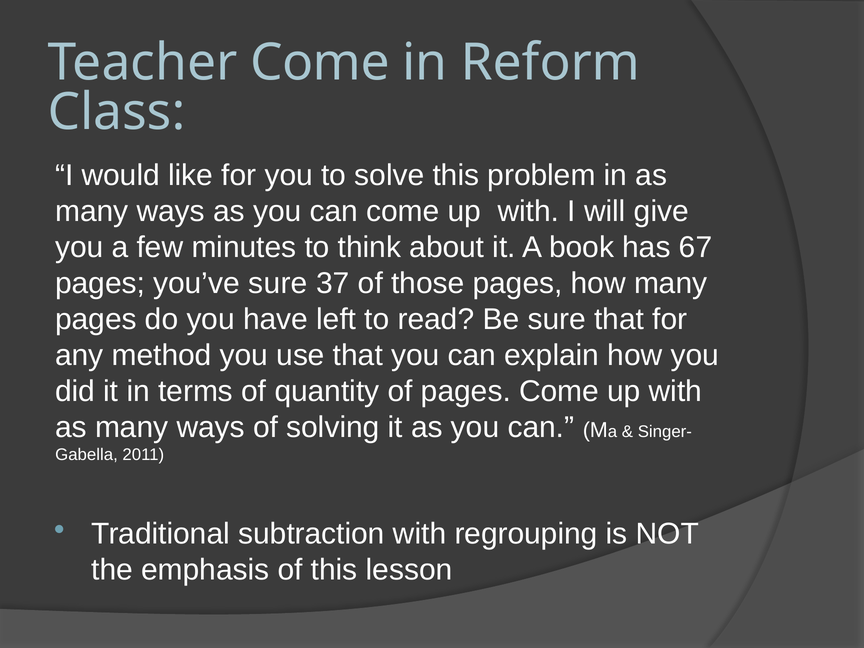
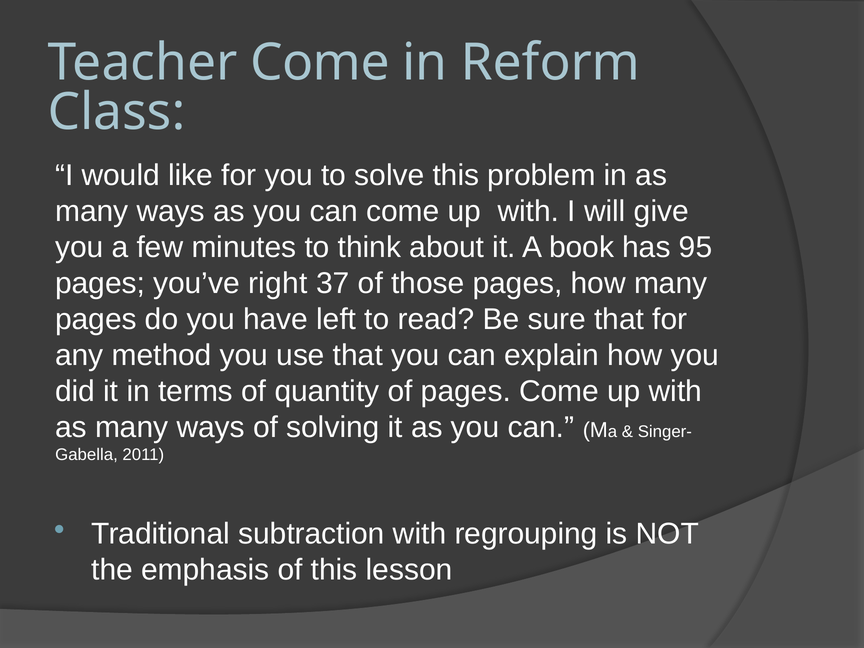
67: 67 -> 95
you’ve sure: sure -> right
